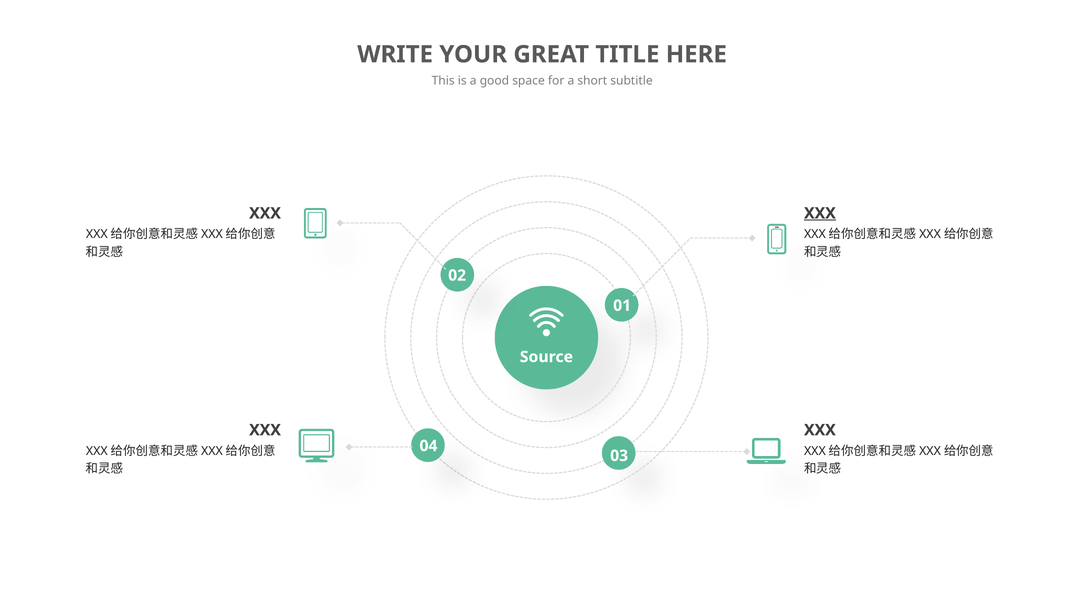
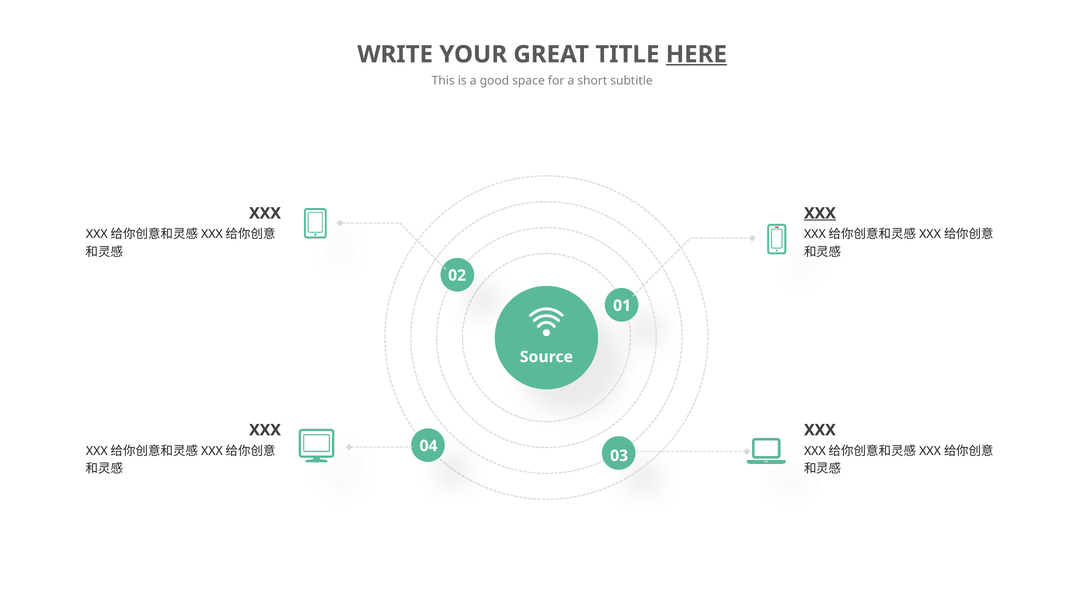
HERE underline: none -> present
